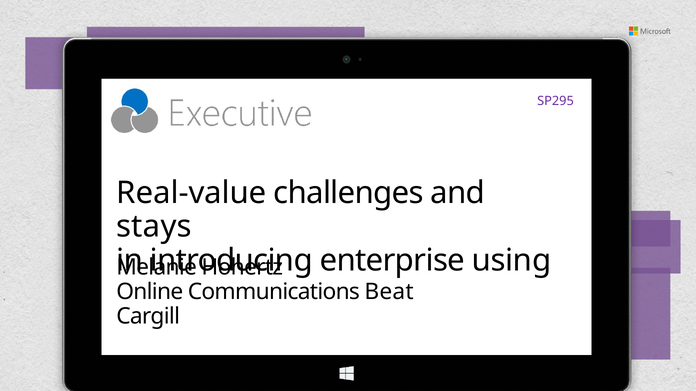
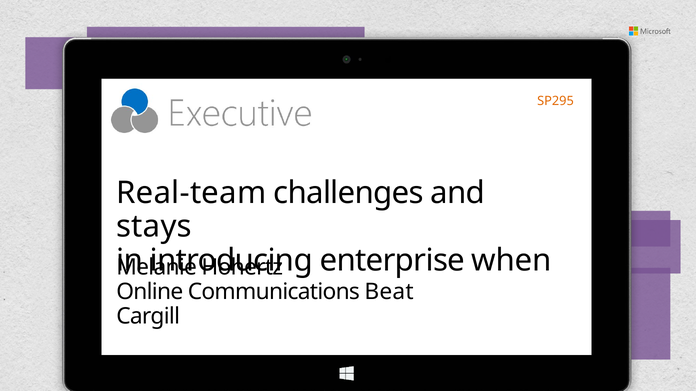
SP295 colour: purple -> orange
Real-value: Real-value -> Real-team
using: using -> when
